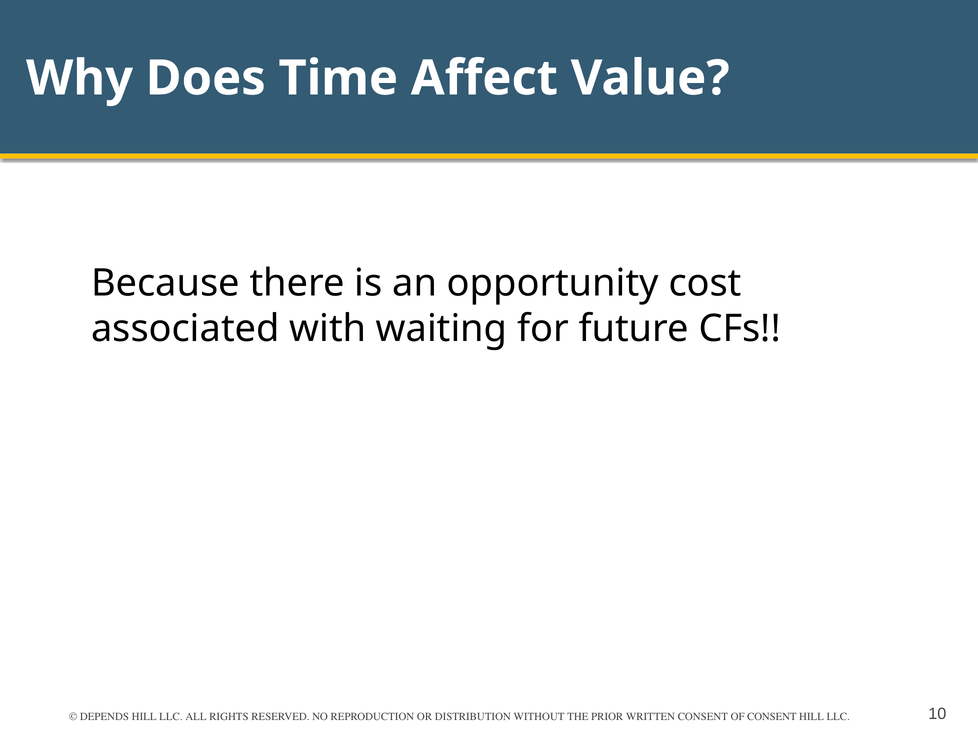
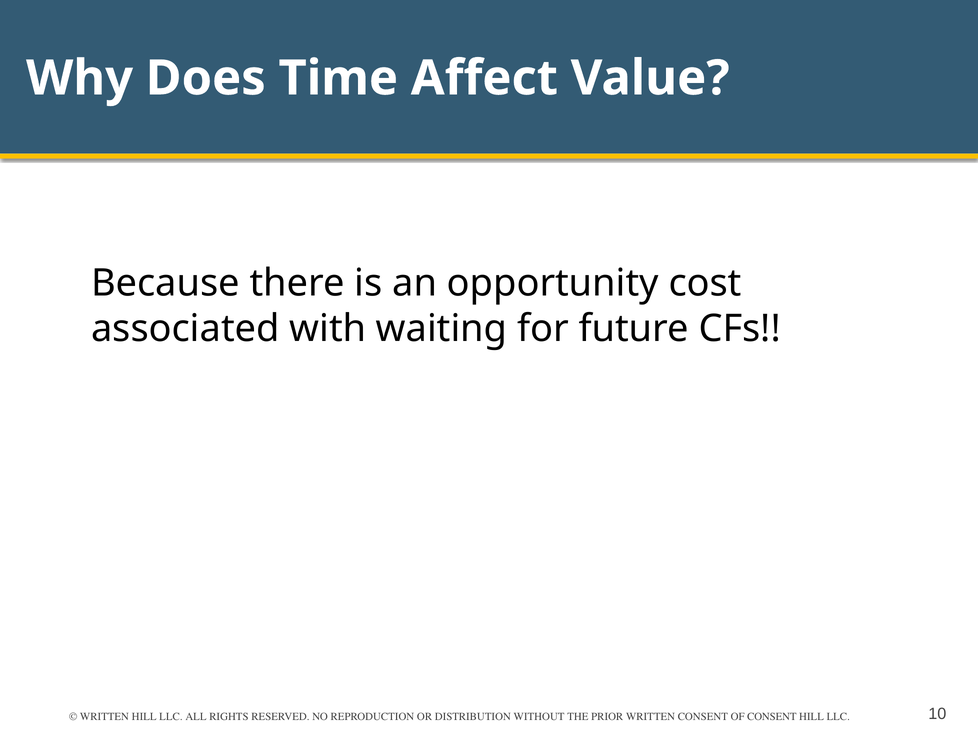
DEPENDS at (104, 716): DEPENDS -> WRITTEN
